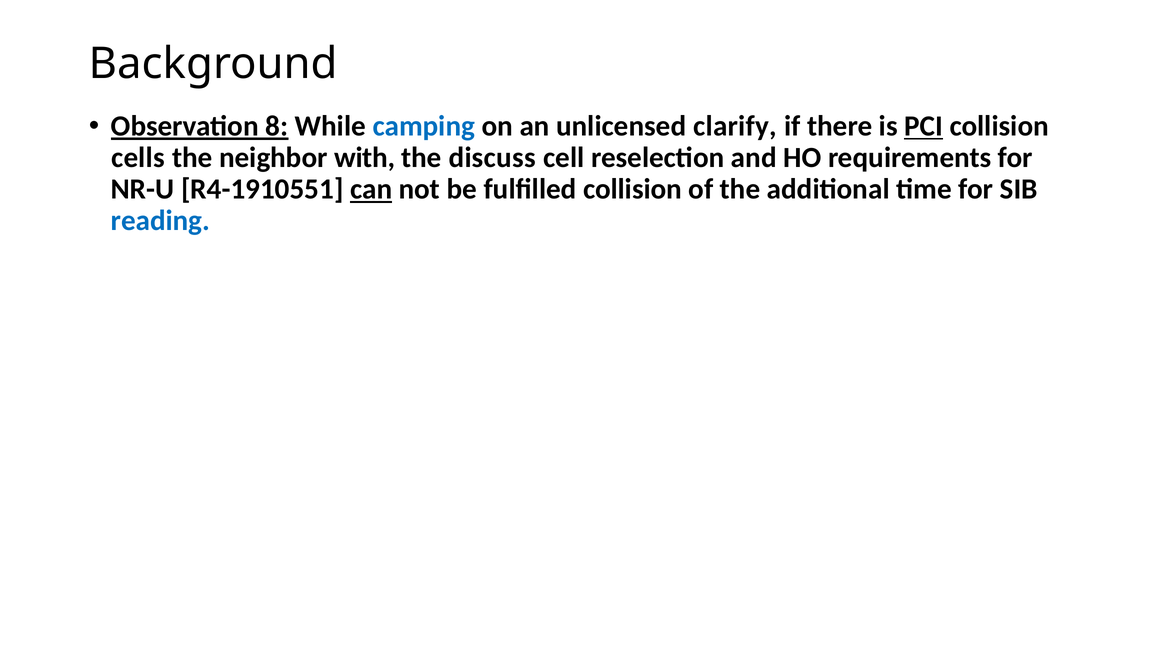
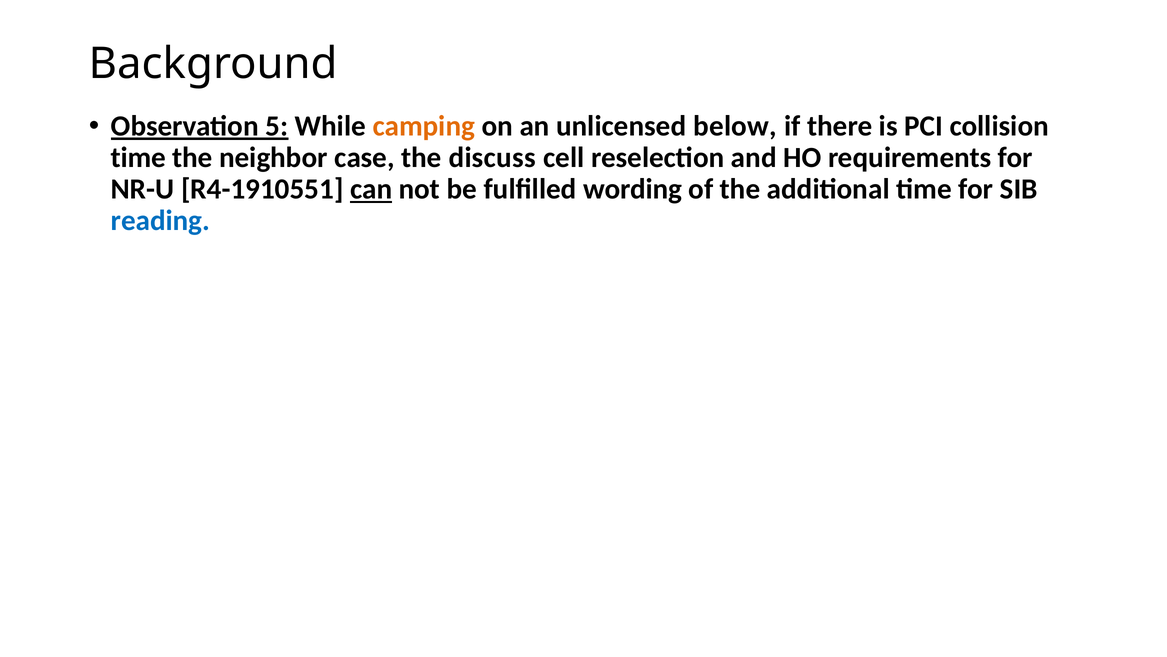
8: 8 -> 5
camping colour: blue -> orange
clarify: clarify -> below
PCI underline: present -> none
cells at (138, 158): cells -> time
with: with -> case
fulfilled collision: collision -> wording
